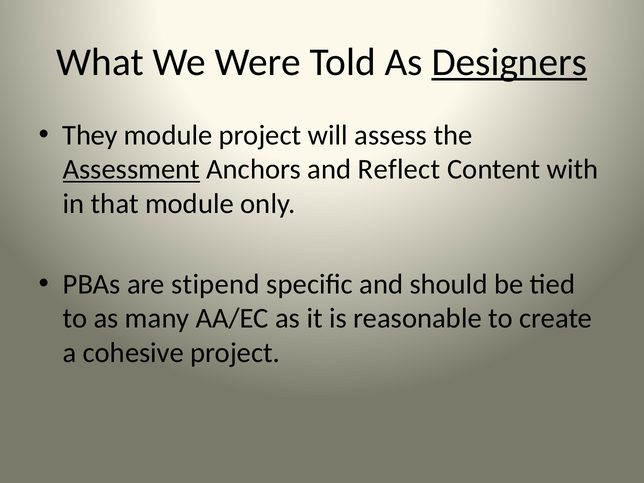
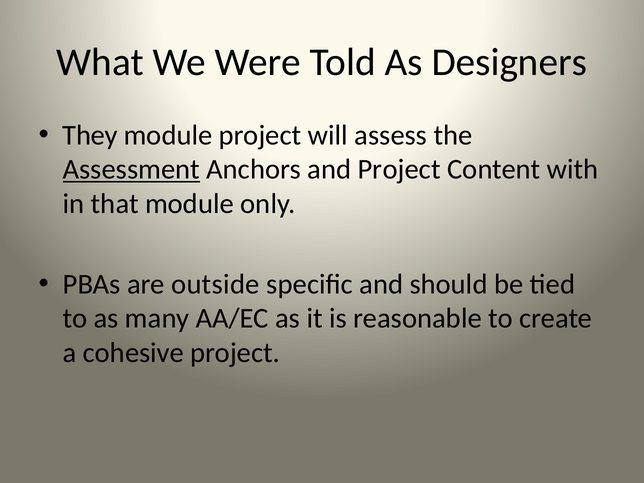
Designers underline: present -> none
and Reflect: Reflect -> Project
stipend: stipend -> outside
